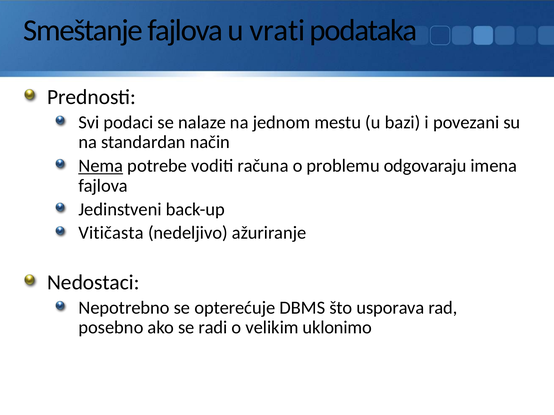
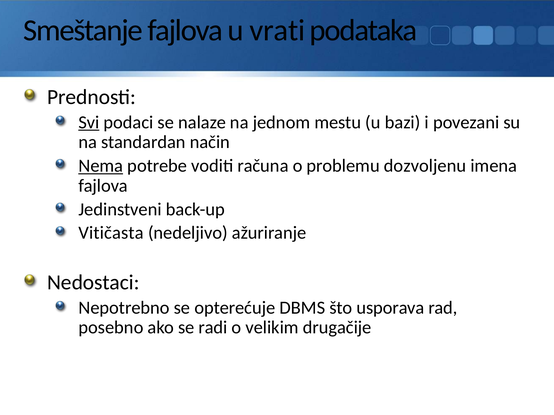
Svi underline: none -> present
odgovaraju: odgovaraju -> dozvoljenu
uklonimo: uklonimo -> drugačije
